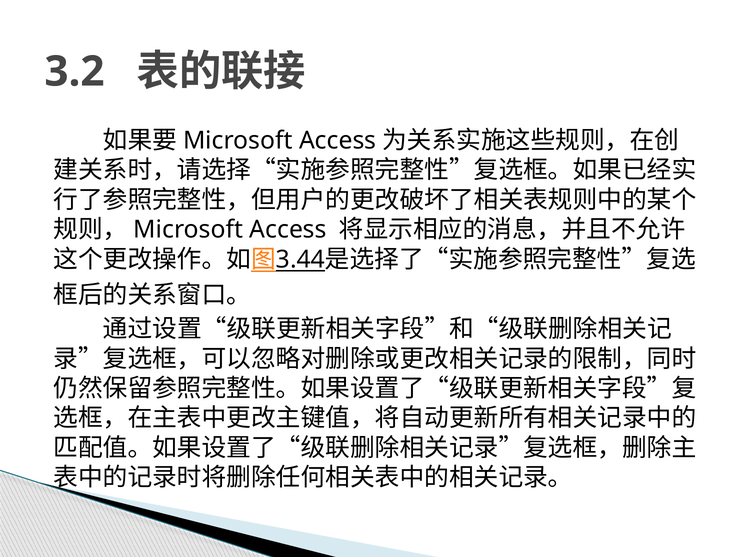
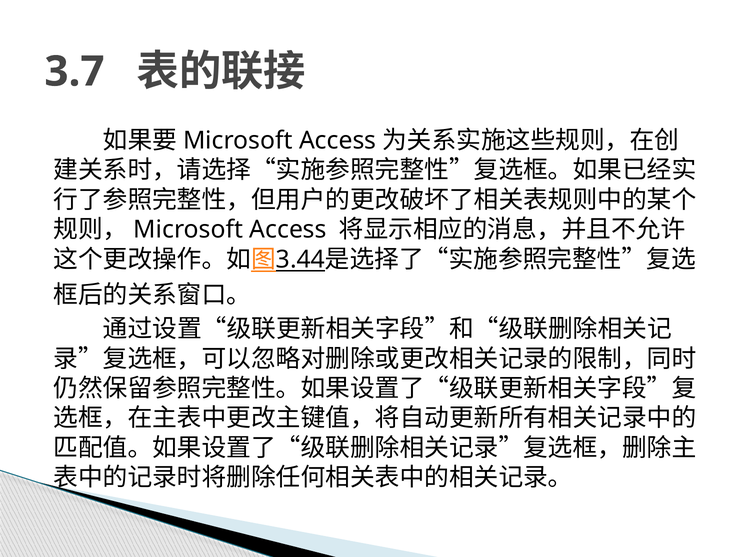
3.2: 3.2 -> 3.7
